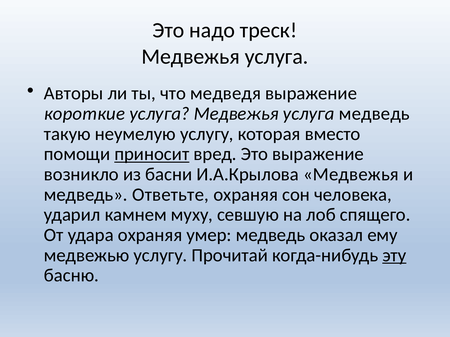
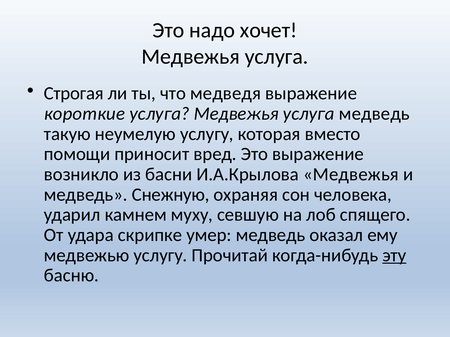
треск: треск -> хочет
Авторы: Авторы -> Строгая
приносит underline: present -> none
Ответьте: Ответьте -> Снежную
удара охраняя: охраняя -> скрипке
